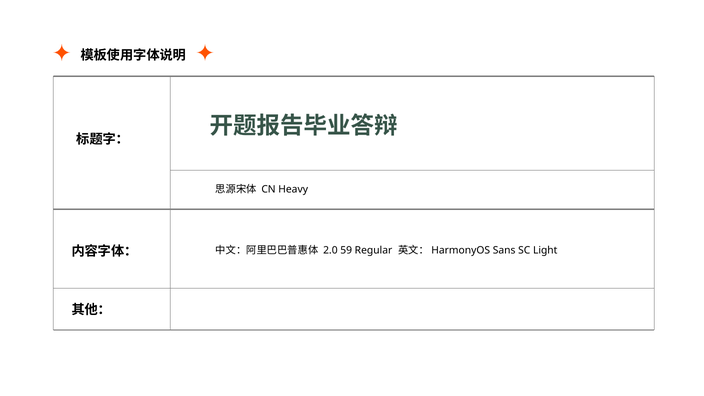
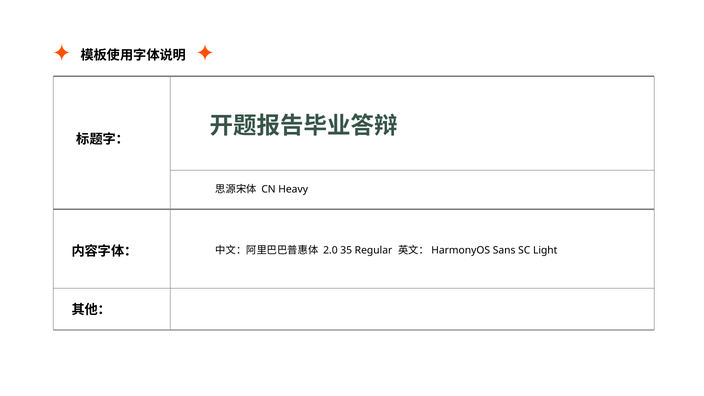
59: 59 -> 35
